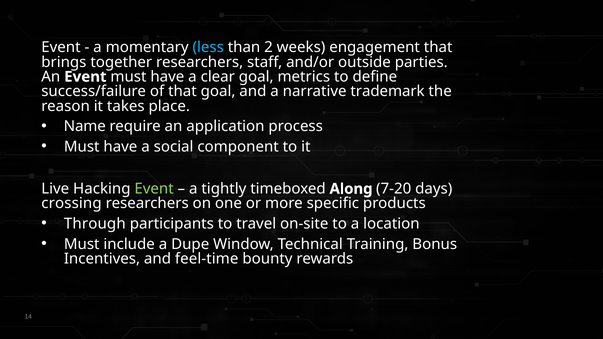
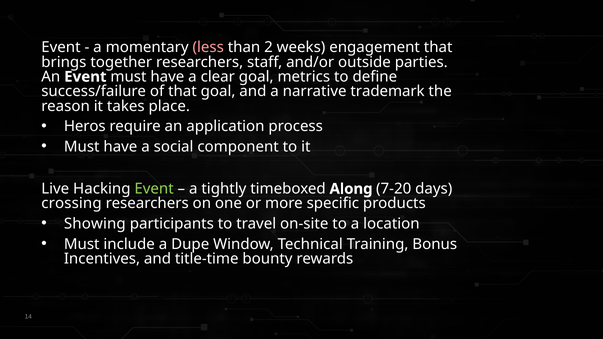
less colour: light blue -> pink
Name: Name -> Heros
Through: Through -> Showing
feel-time: feel-time -> title-time
